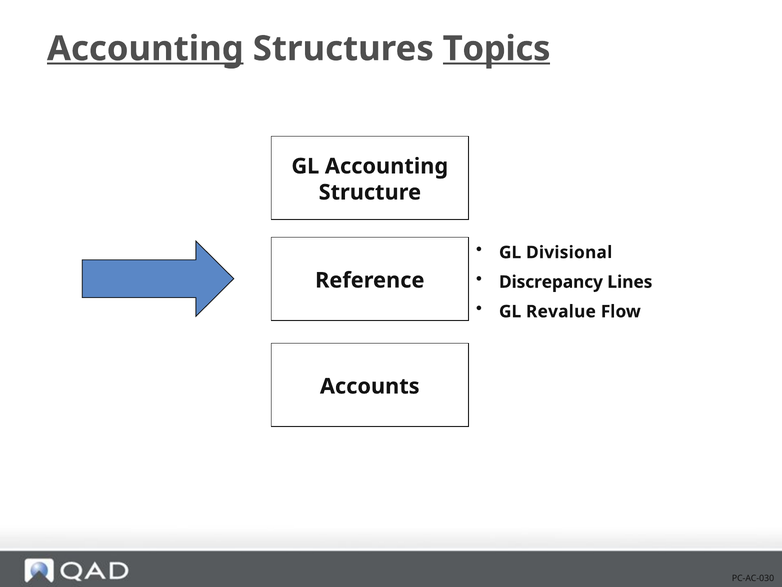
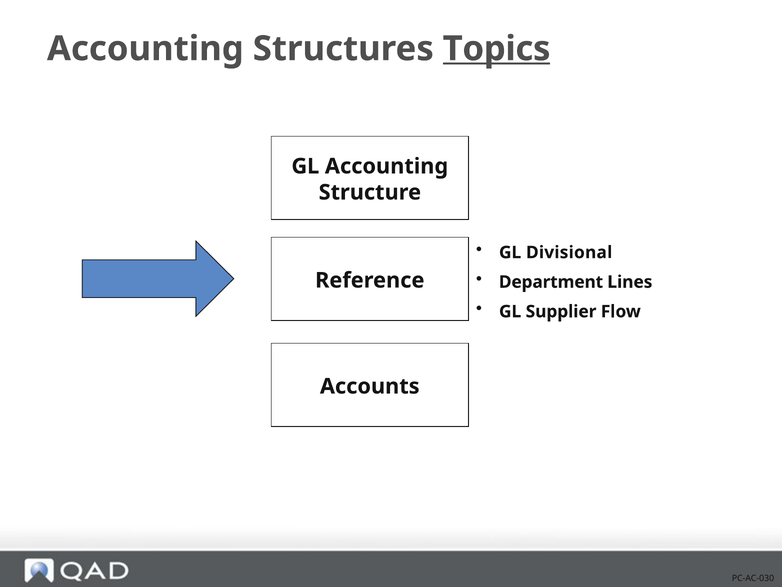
Accounting at (145, 49) underline: present -> none
Discrepancy: Discrepancy -> Department
Revalue: Revalue -> Supplier
